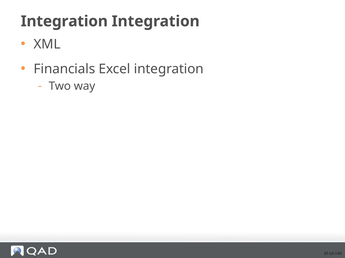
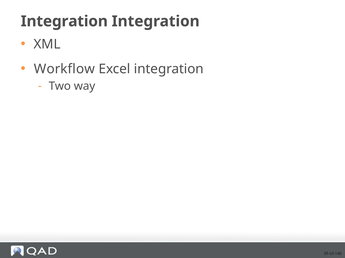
Financials: Financials -> Workflow
